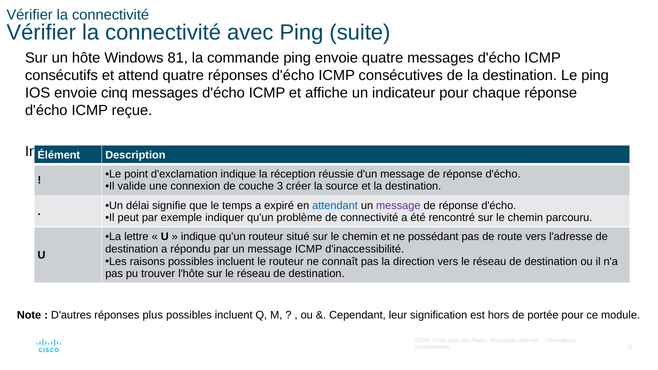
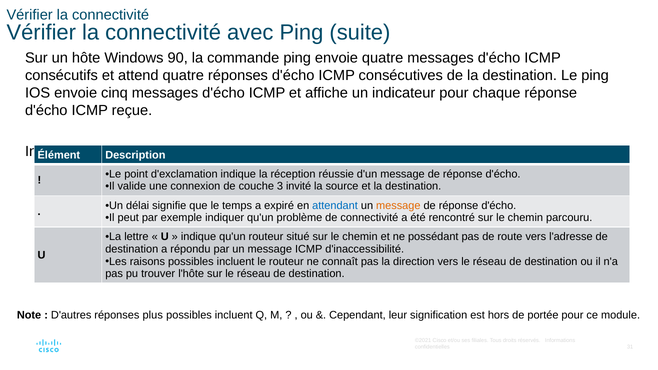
81: 81 -> 90
créer: créer -> invité
message at (398, 206) colour: purple -> orange
